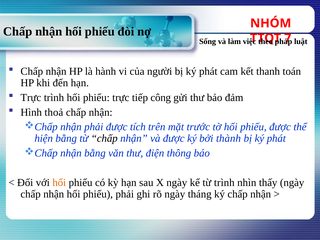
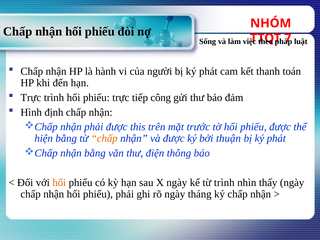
thoả: thoả -> định
tích: tích -> this
chấp at (104, 138) colour: black -> orange
thành: thành -> thuận
